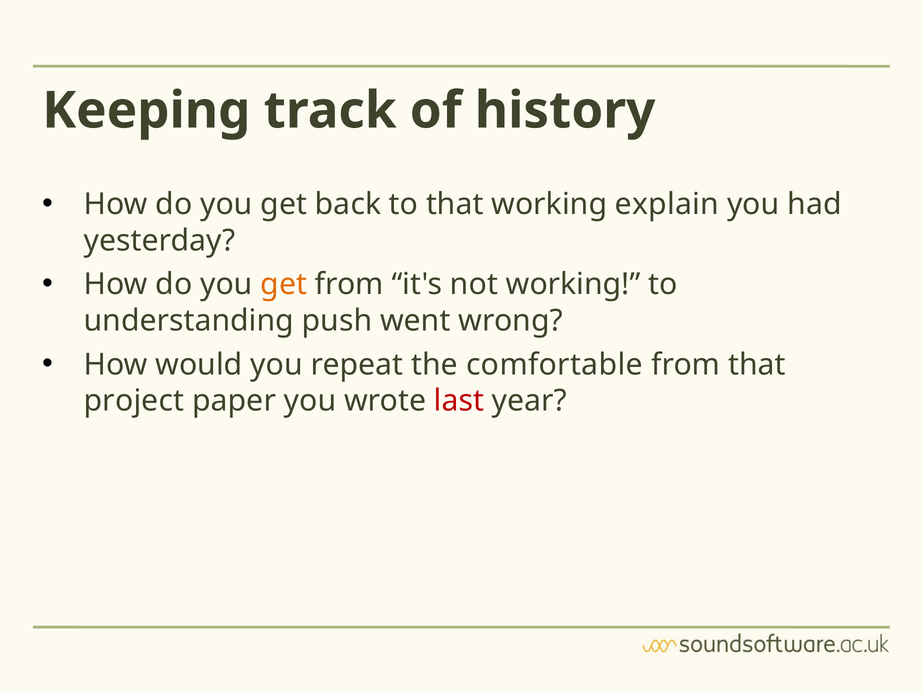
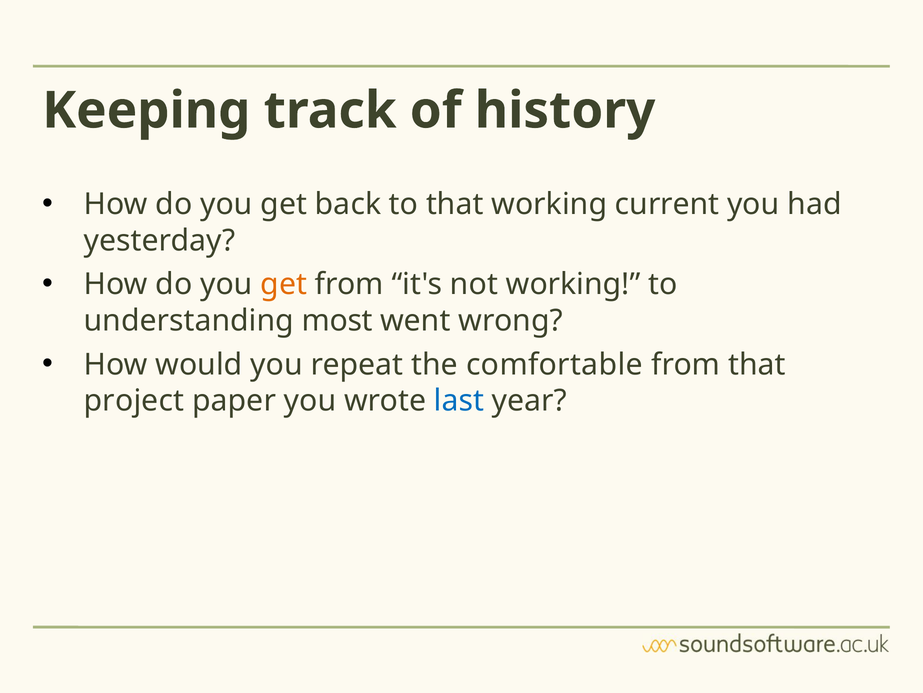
explain: explain -> current
push: push -> most
last colour: red -> blue
